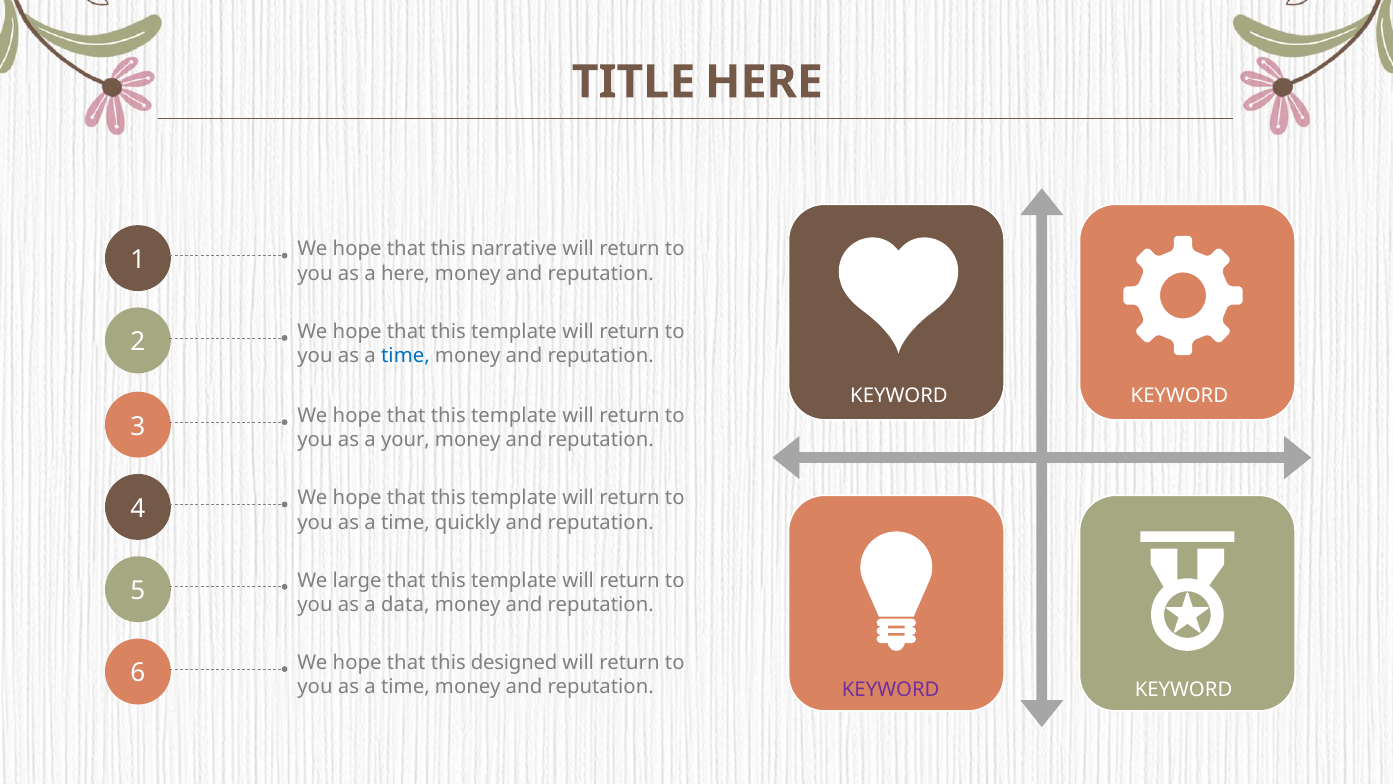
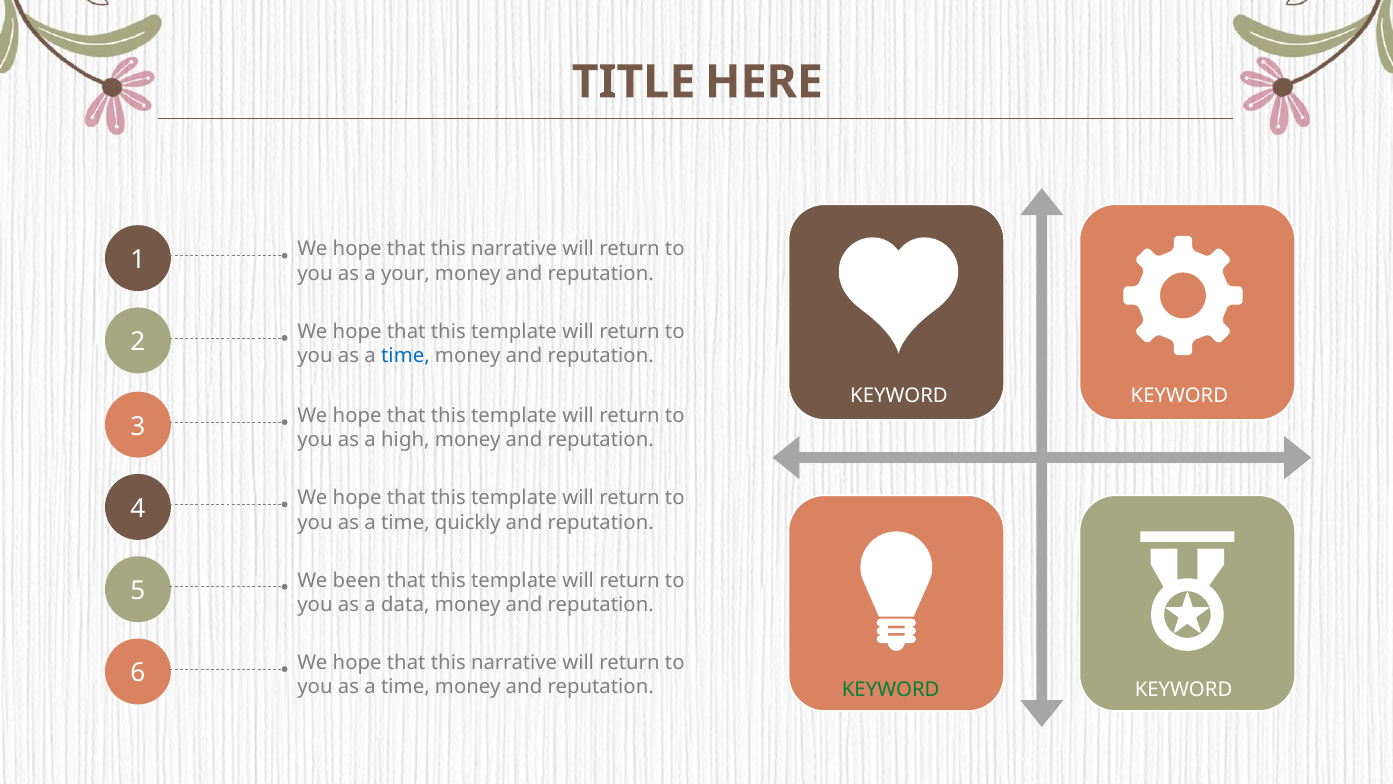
a here: here -> your
your: your -> high
large: large -> been
designed at (514, 663): designed -> narrative
KEYWORD at (891, 689) colour: purple -> green
